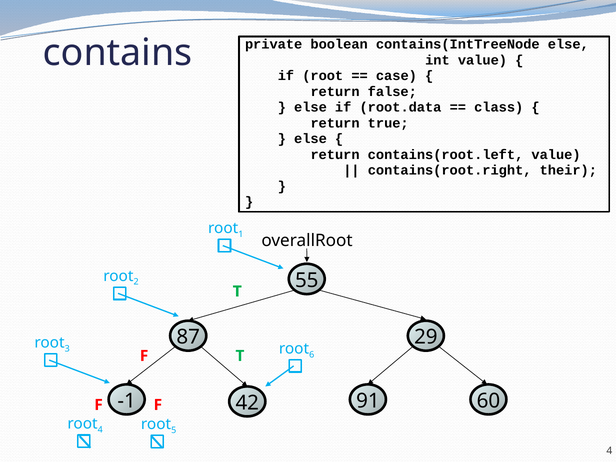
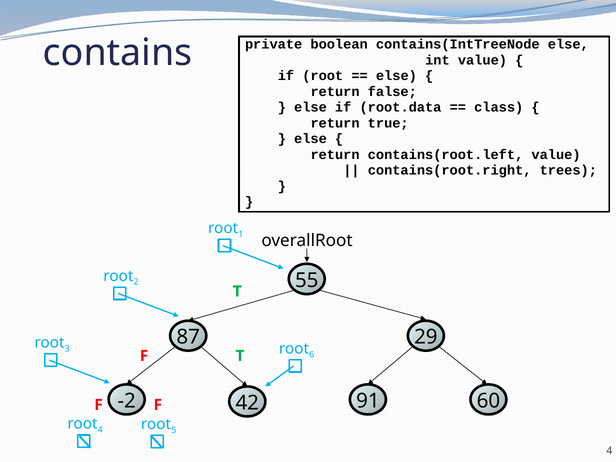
case at (396, 76): case -> else
their: their -> trees
-1: -1 -> -2
